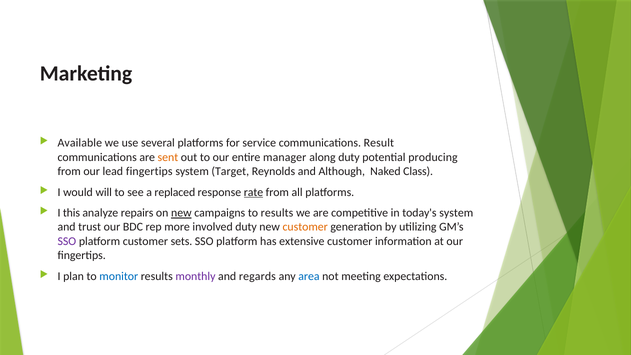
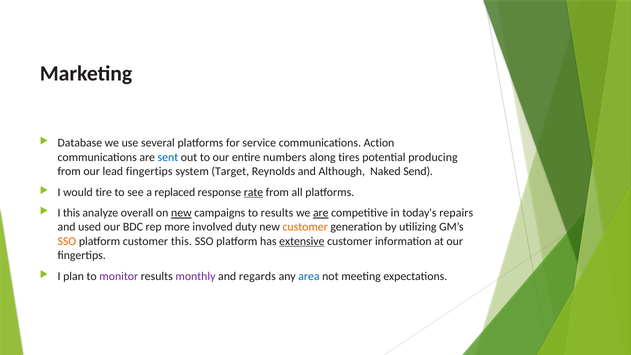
Available: Available -> Database
Result: Result -> Action
sent colour: orange -> blue
manager: manager -> numbers
along duty: duty -> tires
Class: Class -> Send
will: will -> tire
repairs: repairs -> overall
are at (321, 213) underline: none -> present
today's system: system -> repairs
trust: trust -> used
SSO at (67, 241) colour: purple -> orange
customer sets: sets -> this
extensive underline: none -> present
monitor colour: blue -> purple
